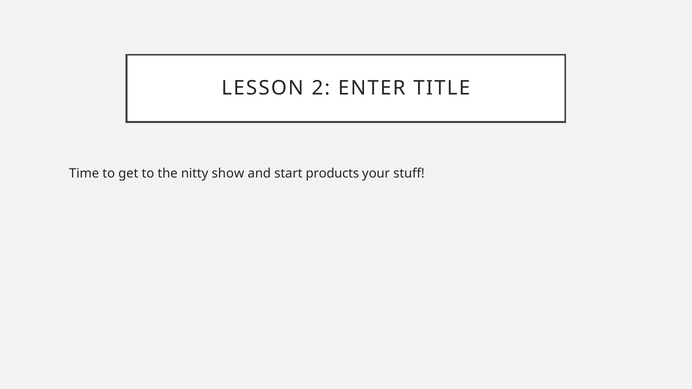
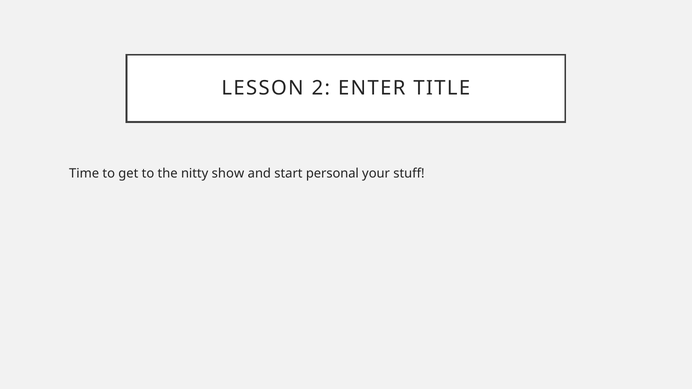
products: products -> personal
